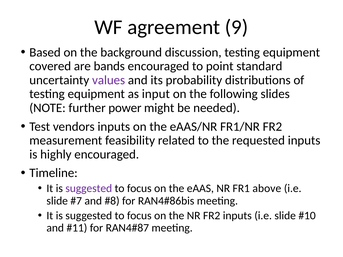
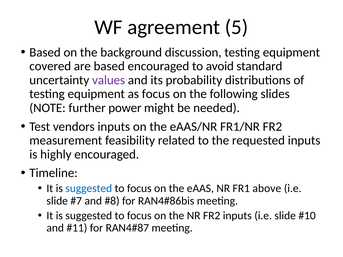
9: 9 -> 5
are bands: bands -> based
point: point -> avoid
as input: input -> focus
suggested at (89, 189) colour: purple -> blue
